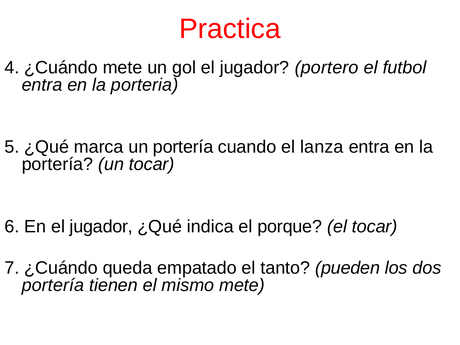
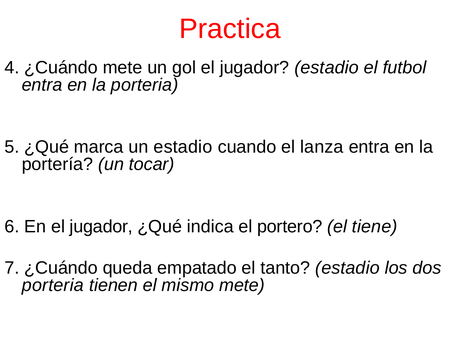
jugador portero: portero -> estadio
un portería: portería -> estadio
porque: porque -> portero
el tocar: tocar -> tiene
tanto pueden: pueden -> estadio
portería at (53, 285): portería -> porteria
